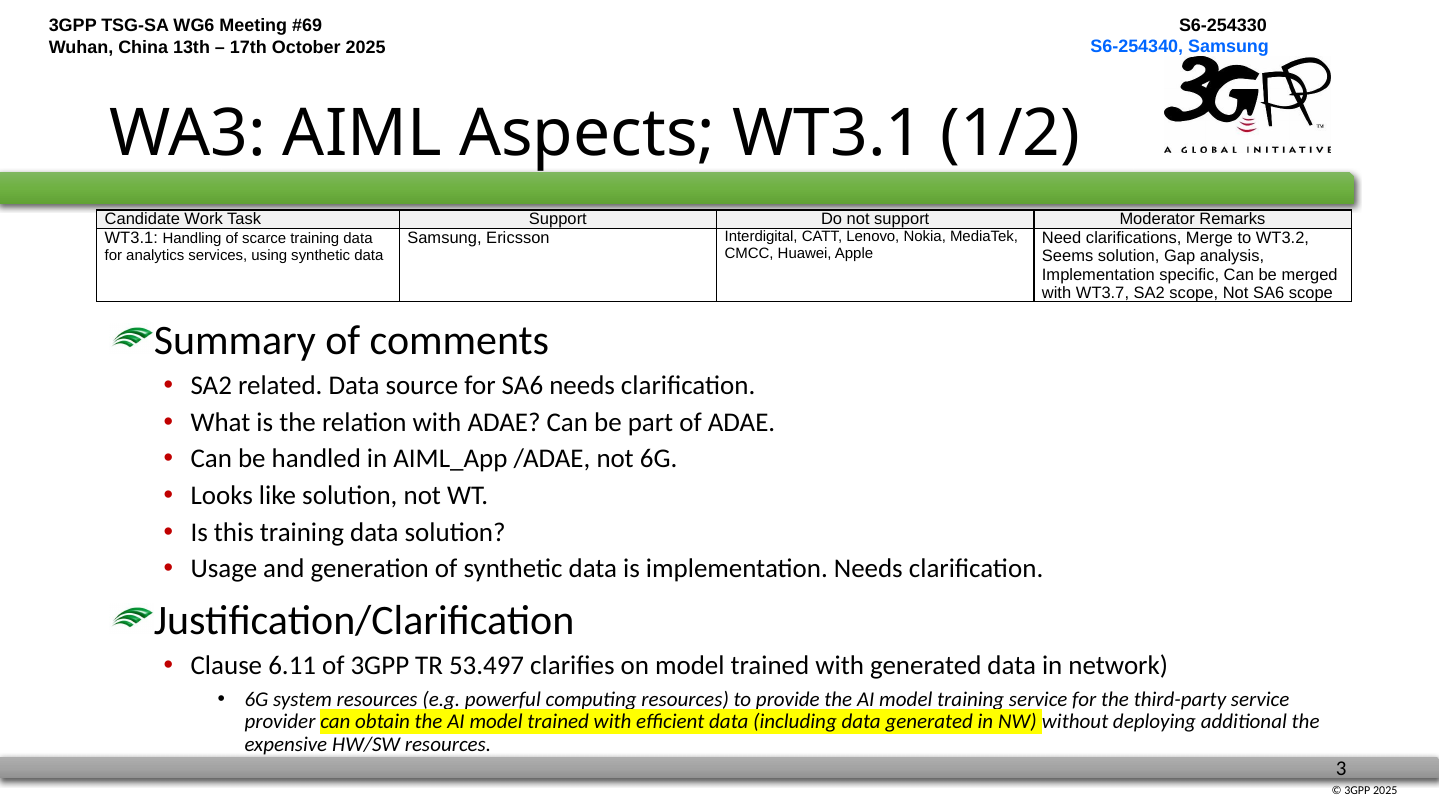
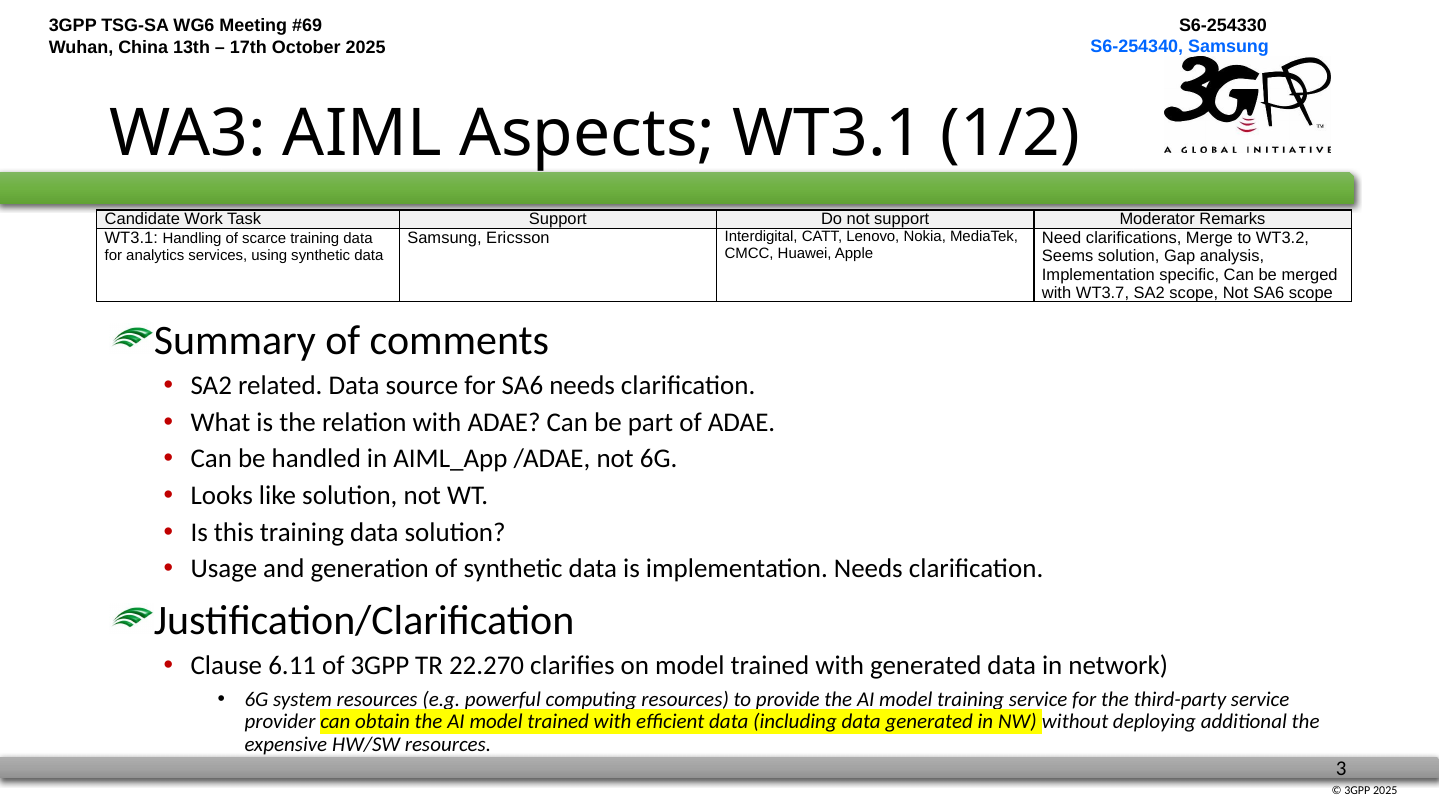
53.497: 53.497 -> 22.270
